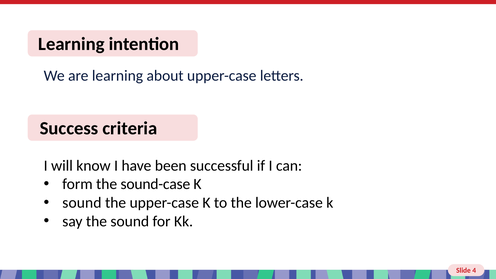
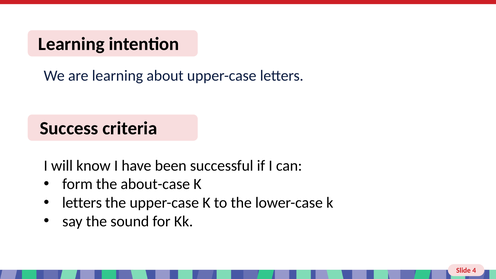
sound-case: sound-case -> about-case
sound at (82, 203): sound -> letters
